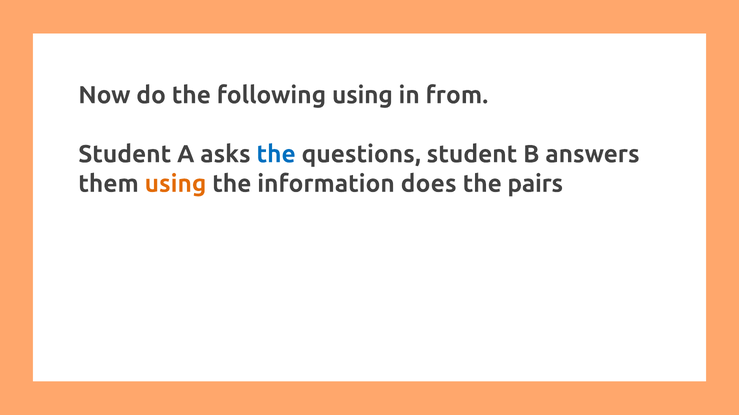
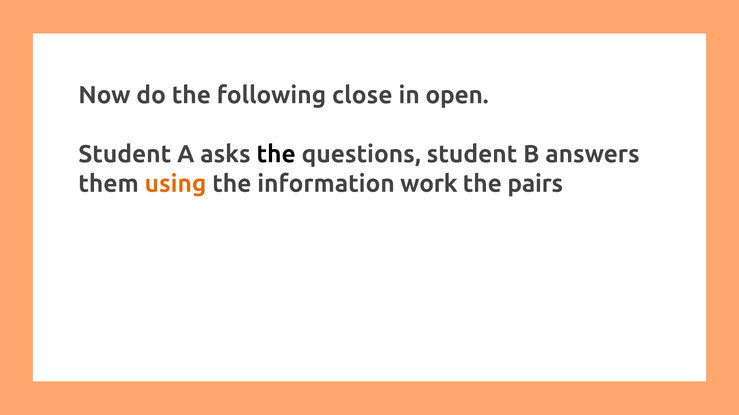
following using: using -> close
from: from -> open
the at (276, 154) colour: blue -> black
does: does -> work
